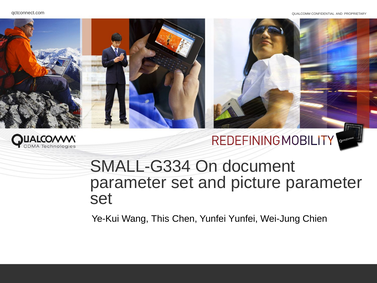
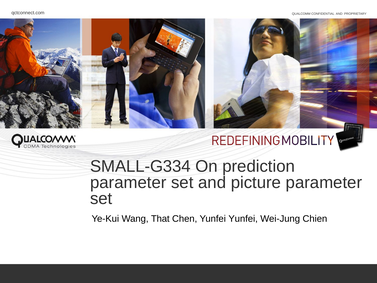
document: document -> prediction
This: This -> That
